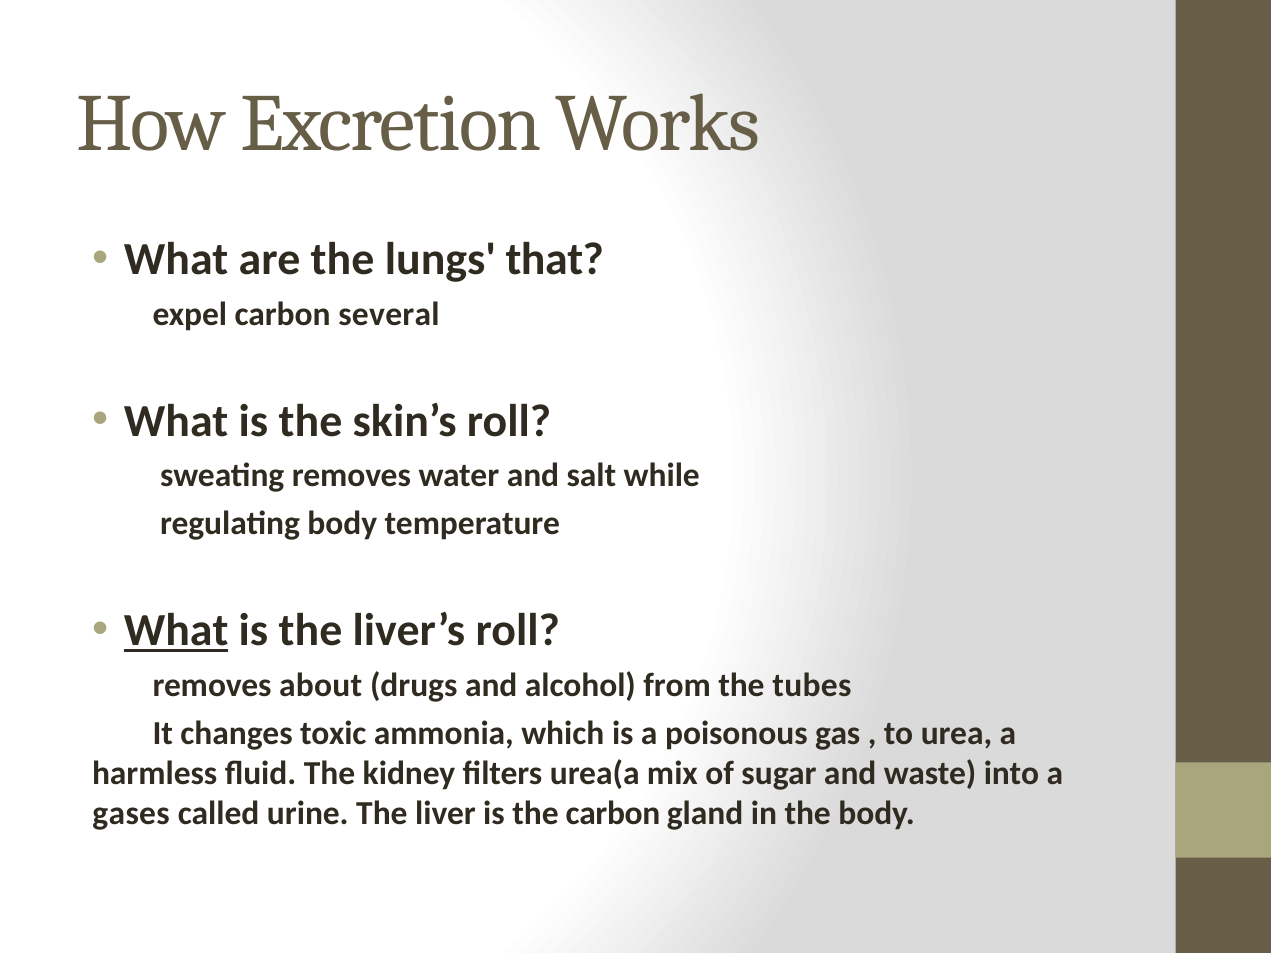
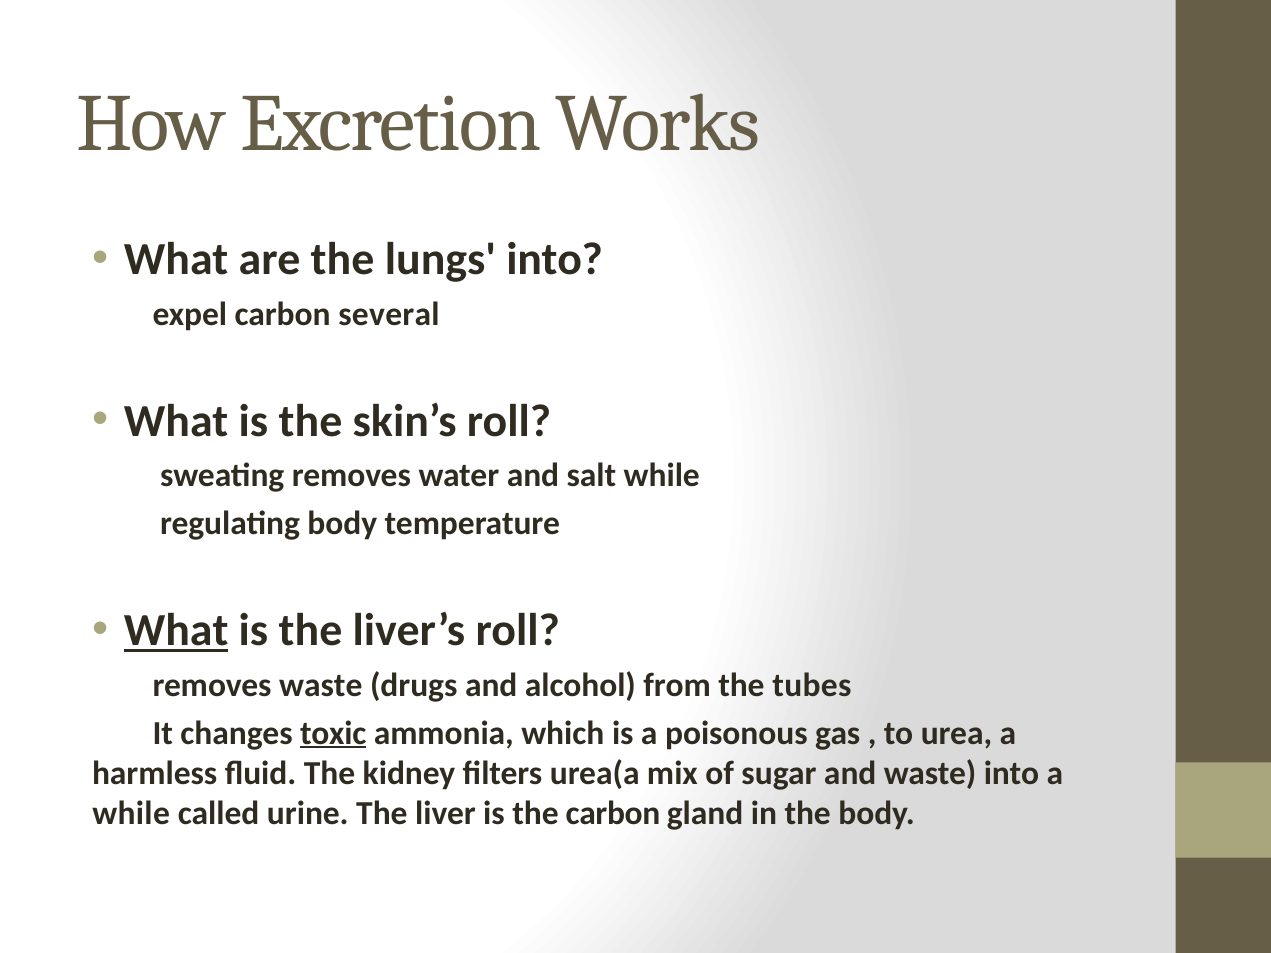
lungs that: that -> into
removes about: about -> waste
toxic underline: none -> present
gases at (131, 814): gases -> while
